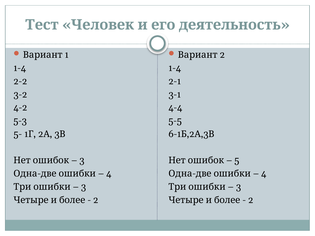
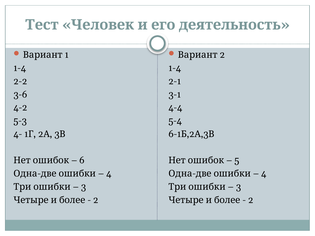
3-2: 3-2 -> 3-6
5-5: 5-5 -> 5-4
5-: 5- -> 4-
3 at (82, 161): 3 -> 6
